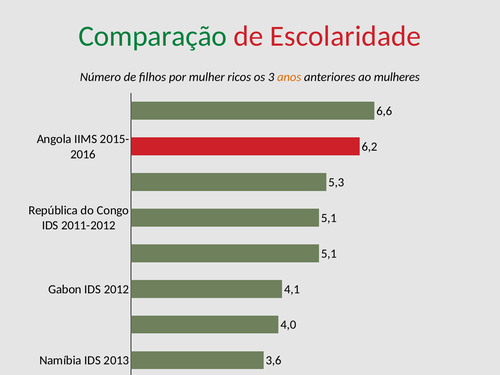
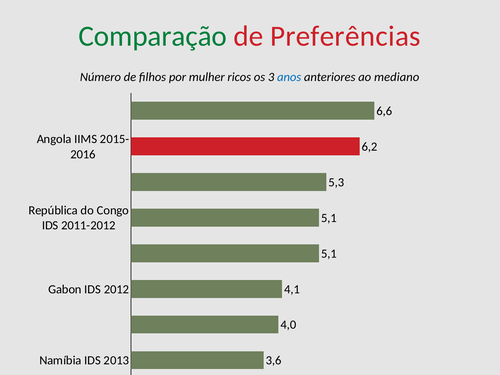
Escolaridade: Escolaridade -> Preferências
anos colour: orange -> blue
mulheres: mulheres -> mediano
